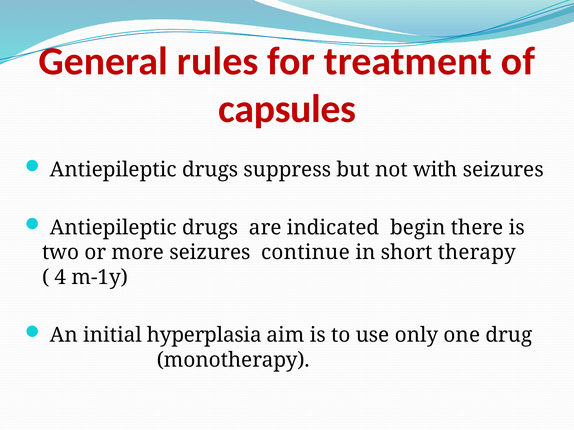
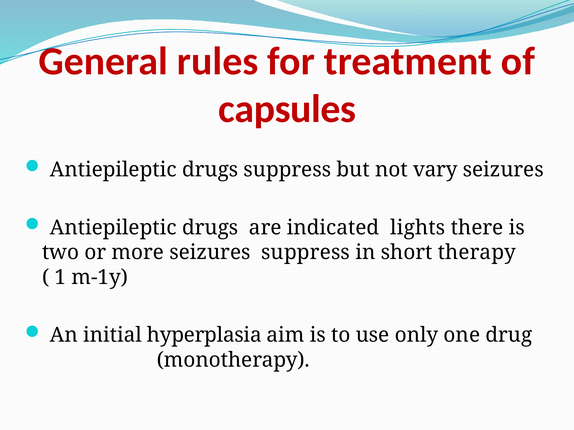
with: with -> vary
begin: begin -> lights
seizures continue: continue -> suppress
4: 4 -> 1
